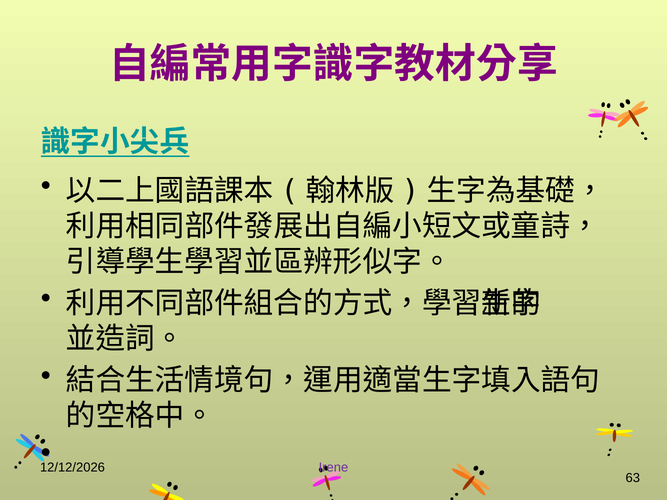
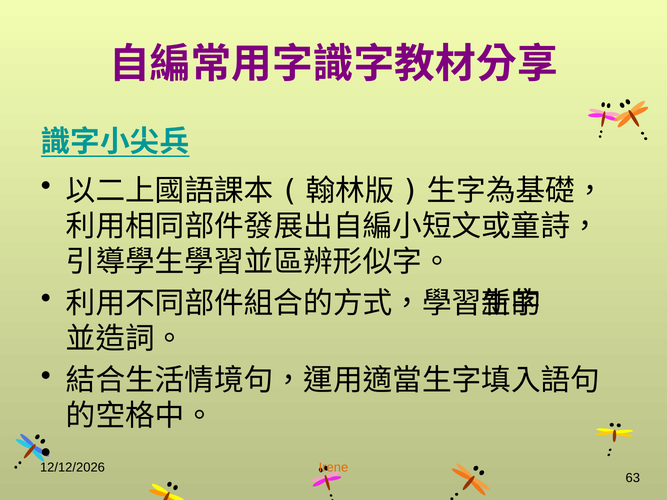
Irene colour: purple -> orange
